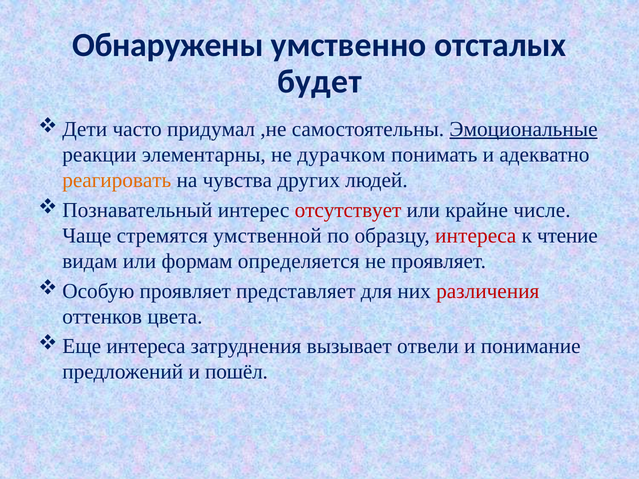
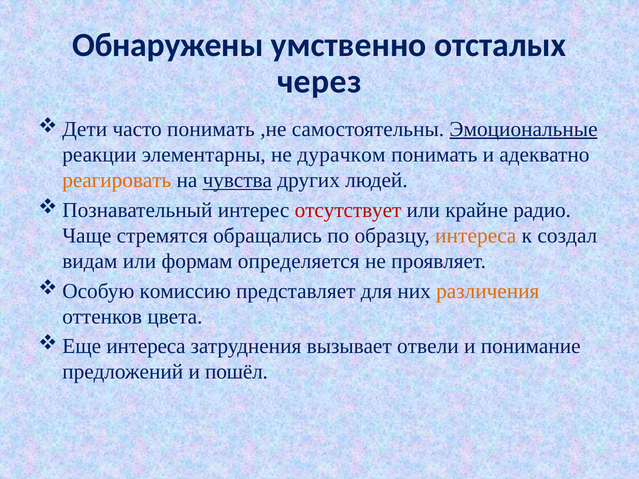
будет: будет -> через
часто придумал: придумал -> понимать
чувства underline: none -> present
числе: числе -> радио
умственной: умственной -> обращались
интереса at (476, 236) colour: red -> orange
чтение: чтение -> создал
проявляет at (185, 291): проявляет -> комиссию
различения colour: red -> orange
